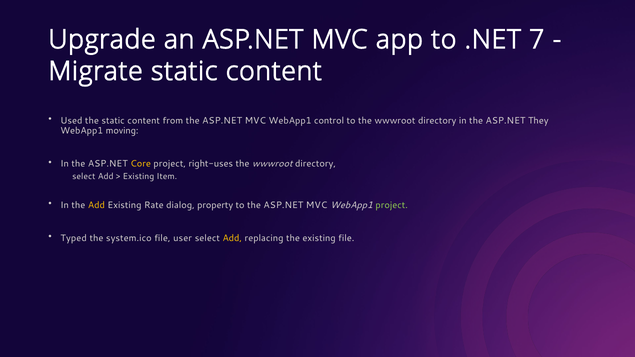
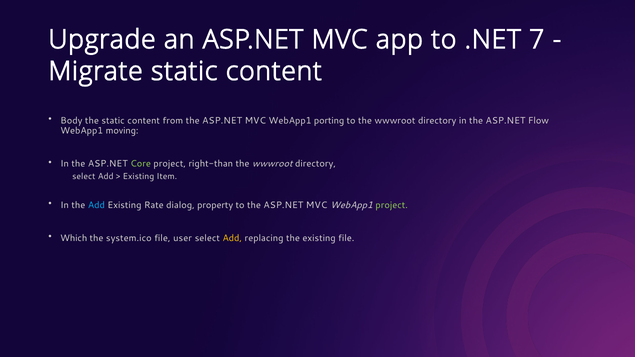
Used: Used -> Body
control: control -> porting
They: They -> Flow
Core colour: yellow -> light green
right-uses: right-uses -> right-than
Add at (96, 205) colour: yellow -> light blue
Typed: Typed -> Which
